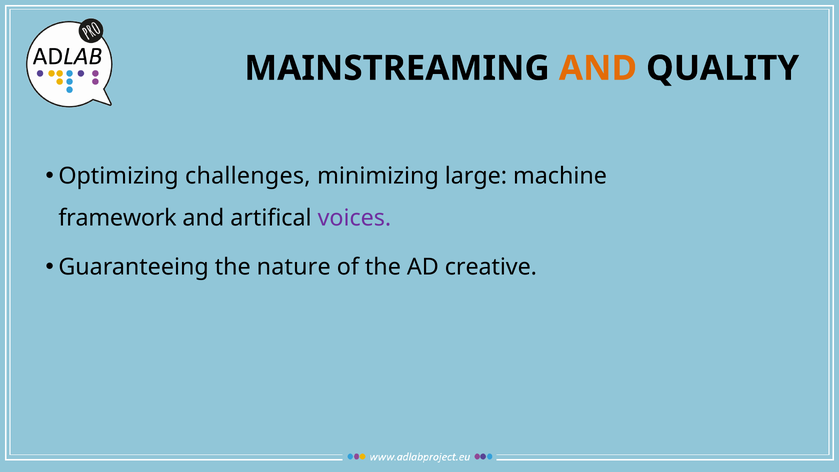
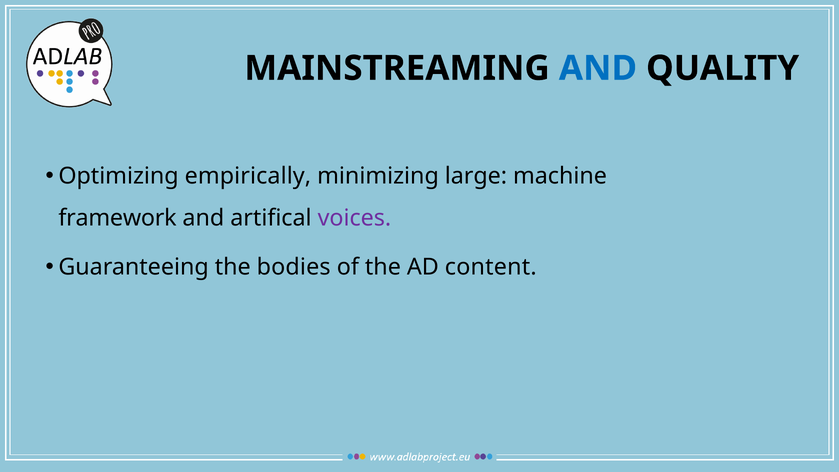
AND at (598, 68) colour: orange -> blue
challenges: challenges -> empirically
nature: nature -> bodies
creative: creative -> content
